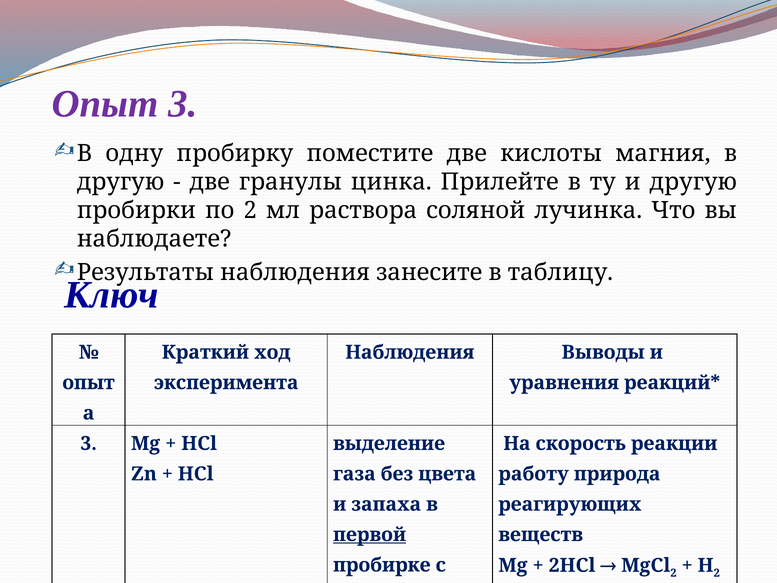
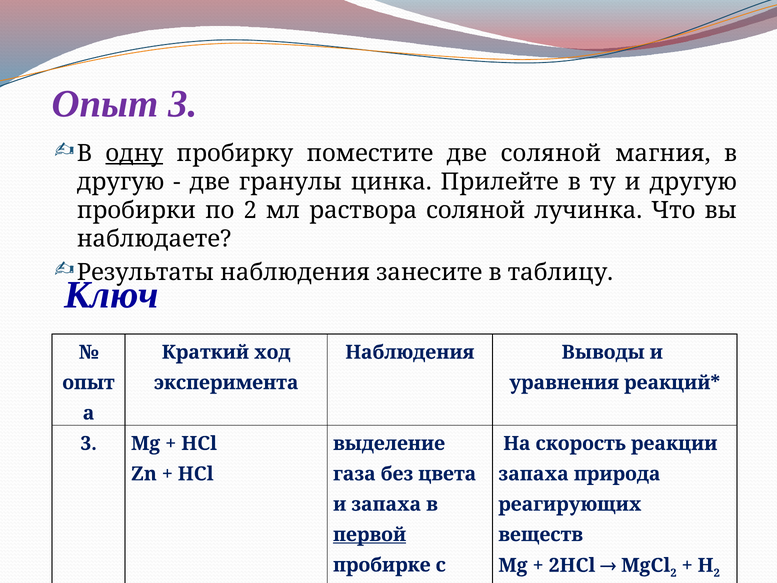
одну underline: none -> present
две кислоты: кислоты -> соляной
работу at (534, 474): работу -> запаха
